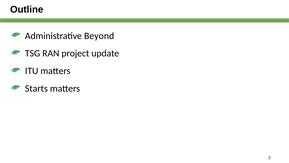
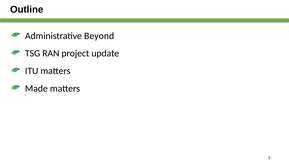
Starts: Starts -> Made
